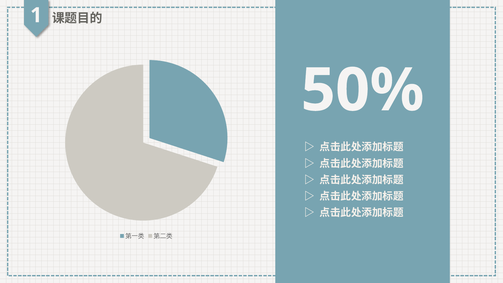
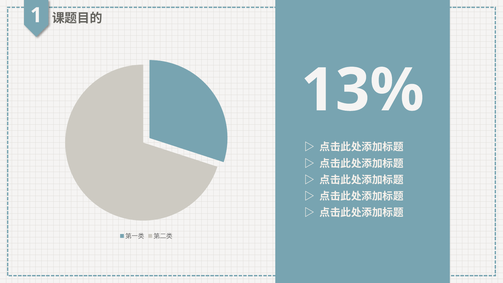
50%: 50% -> 13%
